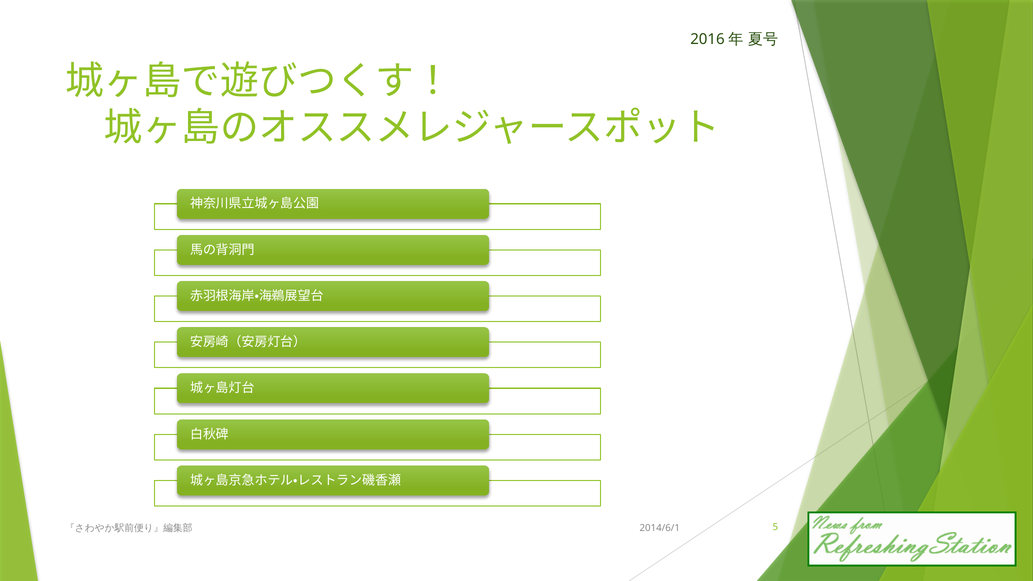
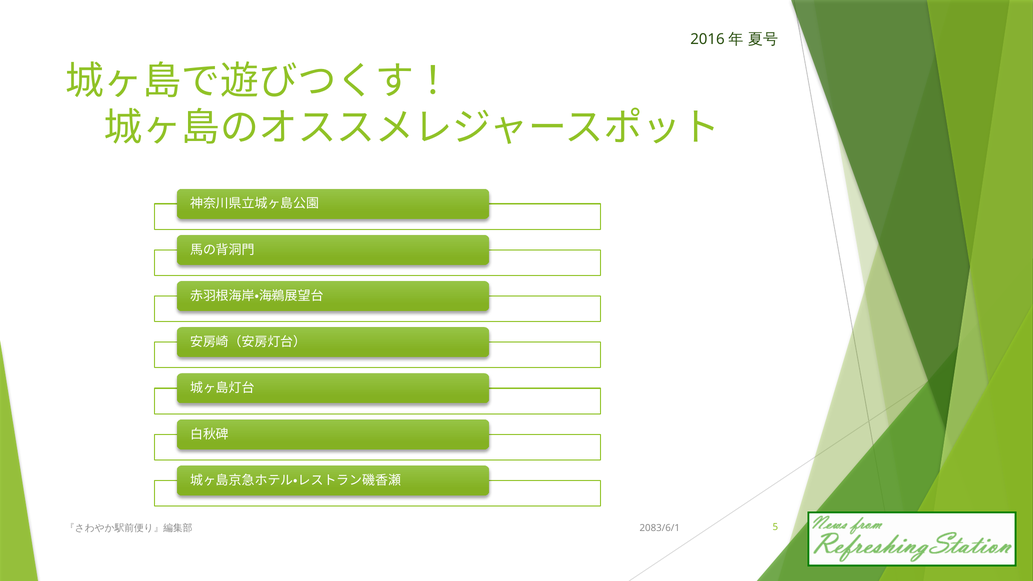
2014/6/1: 2014/6/1 -> 2083/6/1
